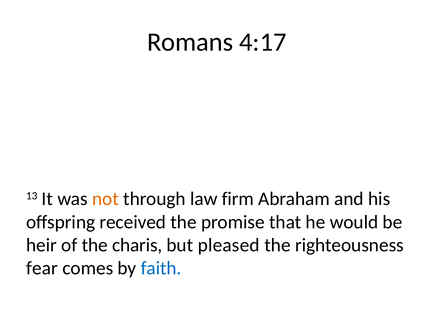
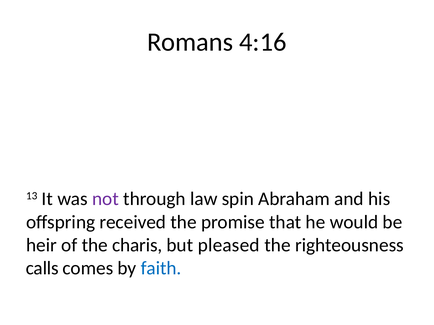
4:17: 4:17 -> 4:16
not colour: orange -> purple
firm: firm -> spin
fear: fear -> calls
